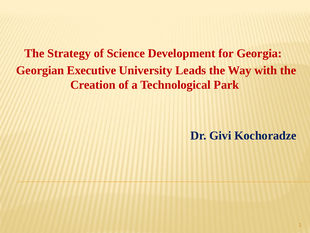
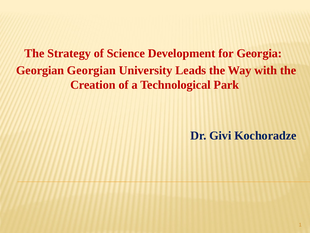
Georgian Executive: Executive -> Georgian
